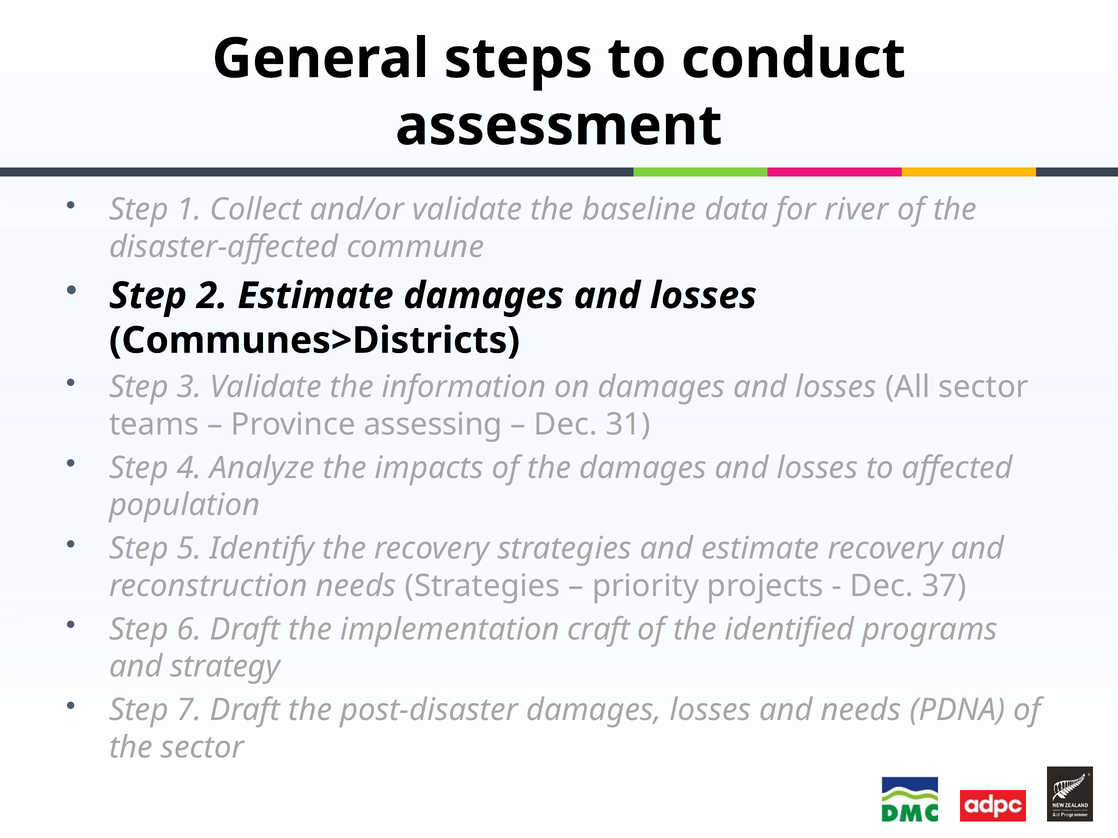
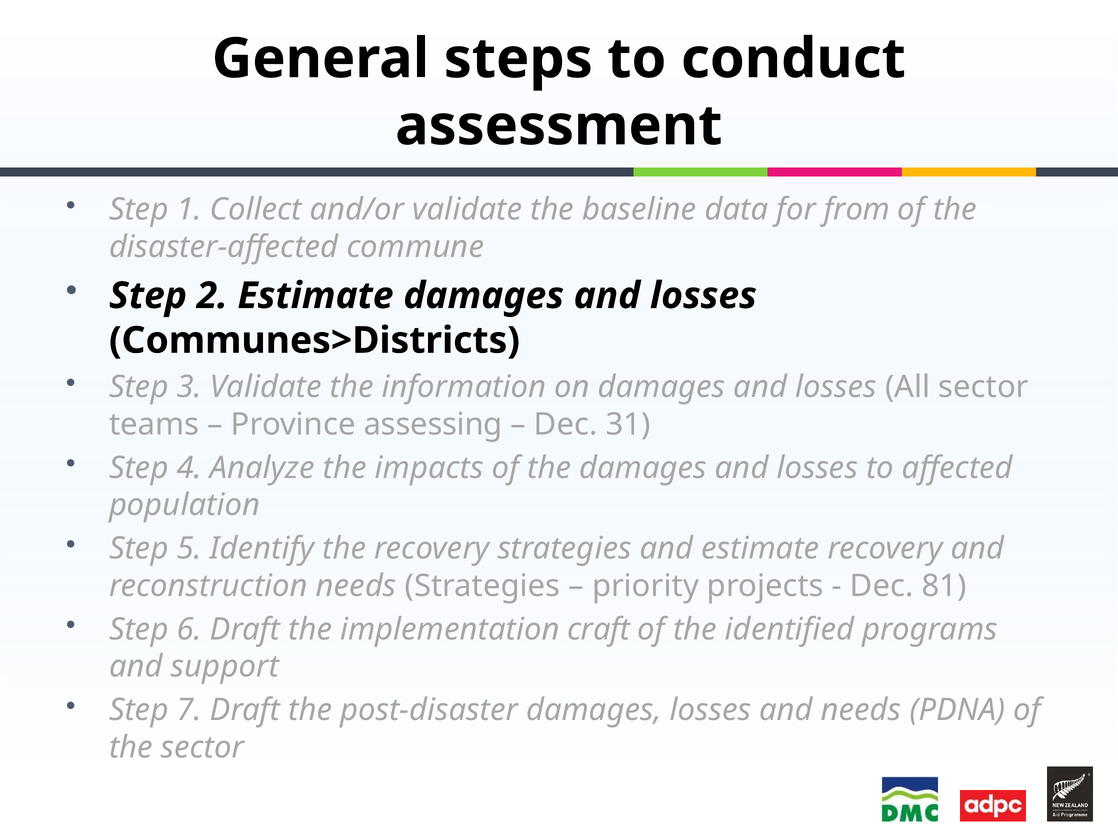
river: river -> from
37: 37 -> 81
strategy: strategy -> support
